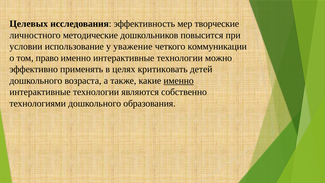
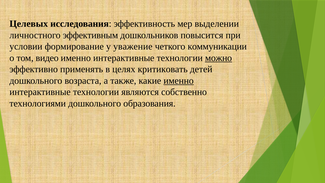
творческие: творческие -> выделении
методические: методические -> эффективным
использование: использование -> формирование
право: право -> видео
можно underline: none -> present
